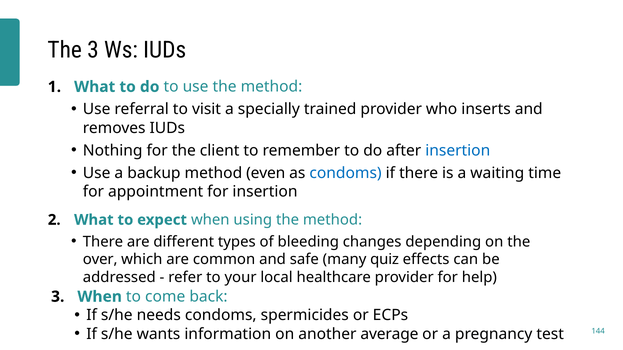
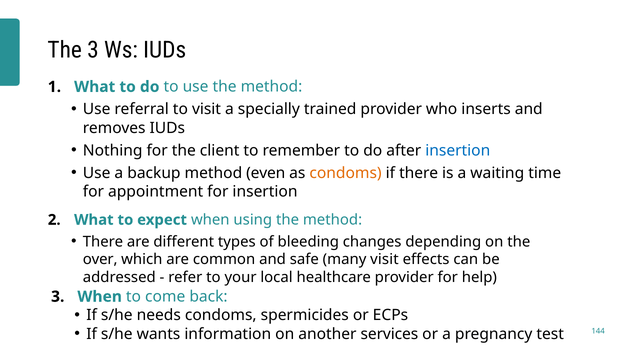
condoms at (346, 173) colour: blue -> orange
many quiz: quiz -> visit
average: average -> services
